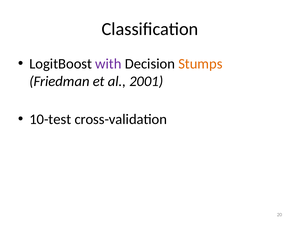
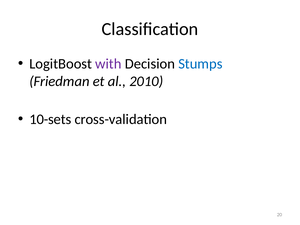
Stumps colour: orange -> blue
2001: 2001 -> 2010
10-test: 10-test -> 10-sets
